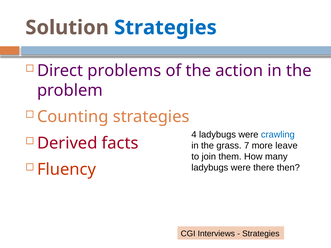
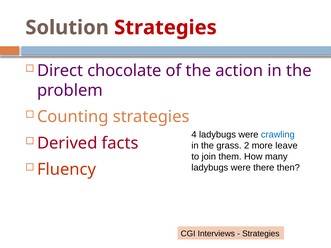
Strategies at (165, 28) colour: blue -> red
problems: problems -> chocolate
7: 7 -> 2
